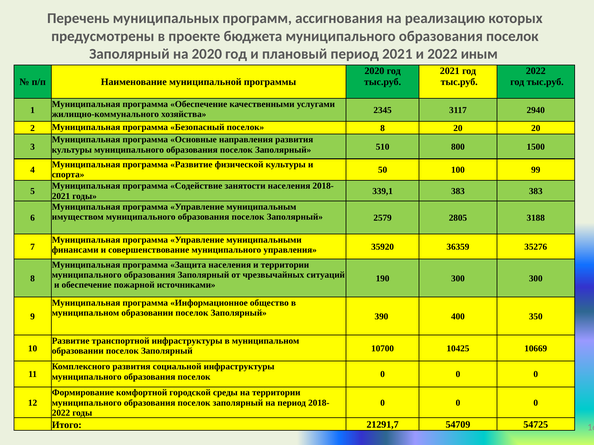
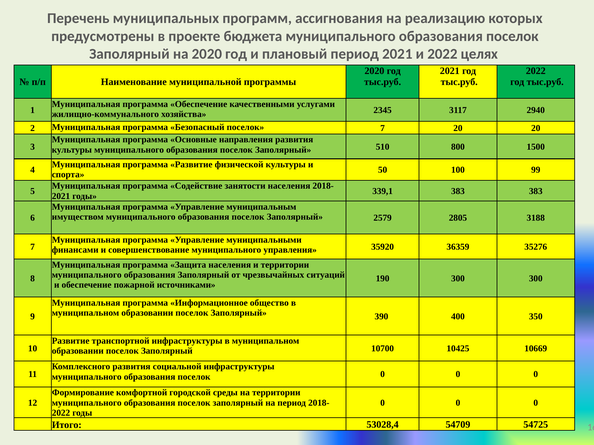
иным: иным -> целях
поселок 8: 8 -> 7
21291,7: 21291,7 -> 53028,4
